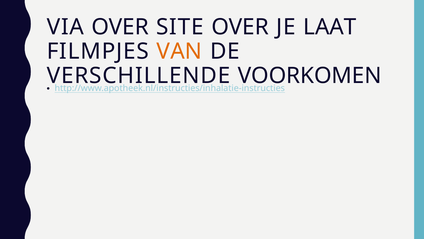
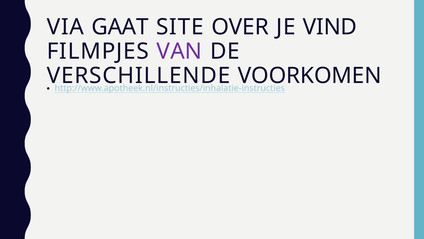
VIA OVER: OVER -> GAAT
LAAT: LAAT -> VIND
VAN colour: orange -> purple
